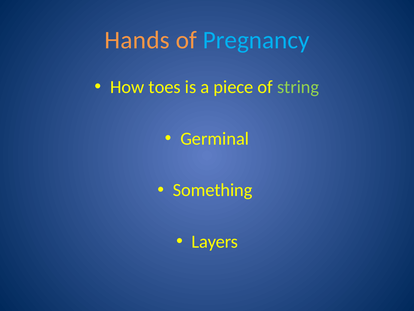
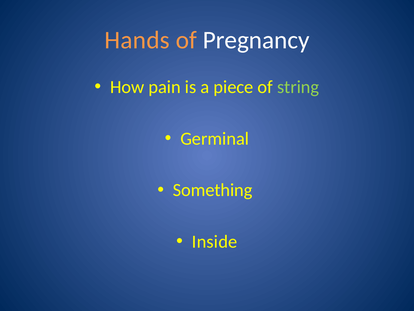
Pregnancy colour: light blue -> white
toes: toes -> pain
Layers: Layers -> Inside
